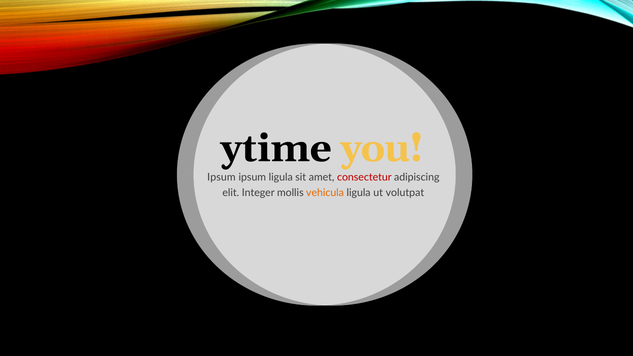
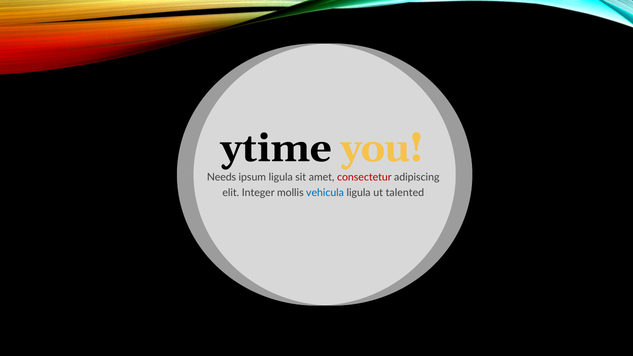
Ipsum at (221, 178): Ipsum -> Needs
vehicula colour: orange -> blue
volutpat: volutpat -> talented
